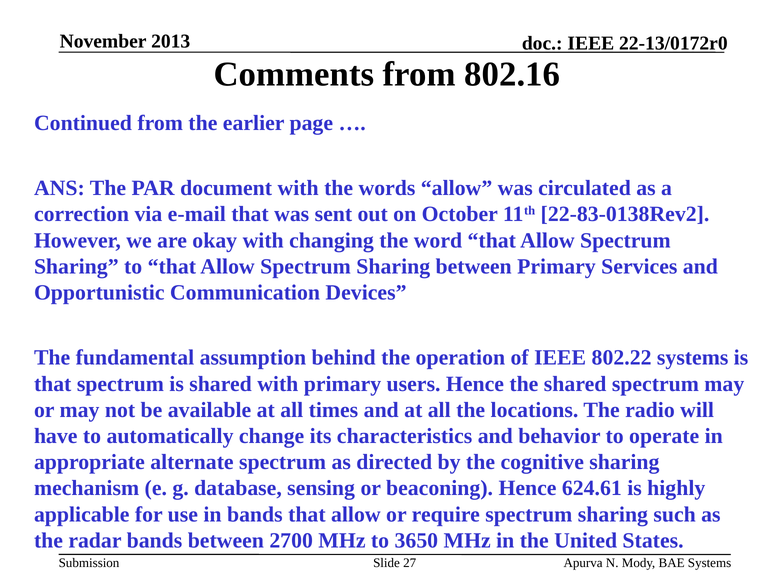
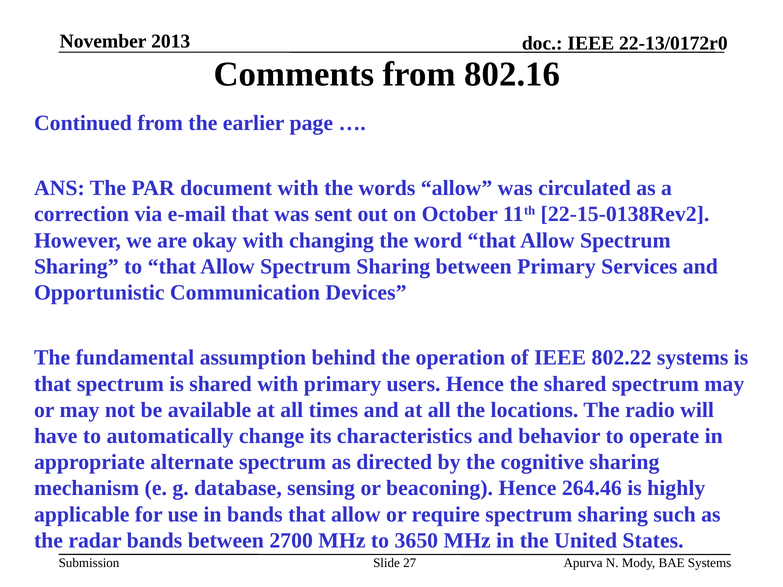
22-83-0138Rev2: 22-83-0138Rev2 -> 22-15-0138Rev2
624.61: 624.61 -> 264.46
